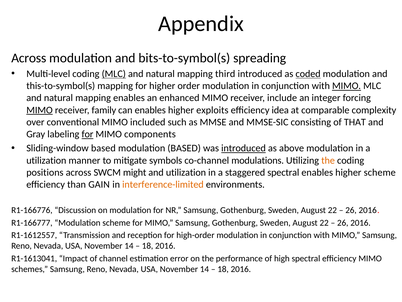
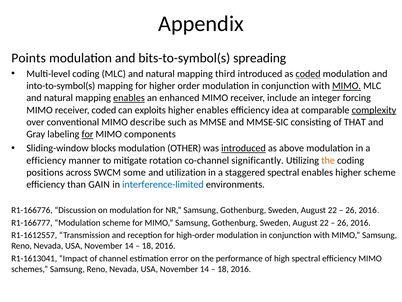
Across at (29, 58): Across -> Points
MLC at (114, 74) underline: present -> none
this-to-symbol(s: this-to-symbol(s -> into-to-symbol(s
enables at (129, 98) underline: none -> present
MIMO at (40, 110) underline: present -> none
receiver family: family -> coded
can enables: enables -> exploits
higher exploits: exploits -> enables
complexity underline: none -> present
included: included -> describe
Sliding-window based: based -> blocks
modulation BASED: BASED -> OTHER
utilization at (46, 160): utilization -> efficiency
symbols: symbols -> rotation
modulations: modulations -> significantly
might: might -> some
interference-limited colour: orange -> blue
